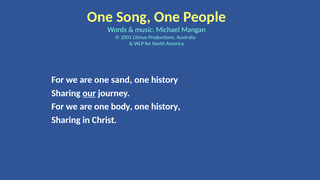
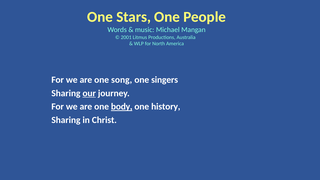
Song: Song -> Stars
sand: sand -> song
history at (165, 80): history -> singers
body underline: none -> present
